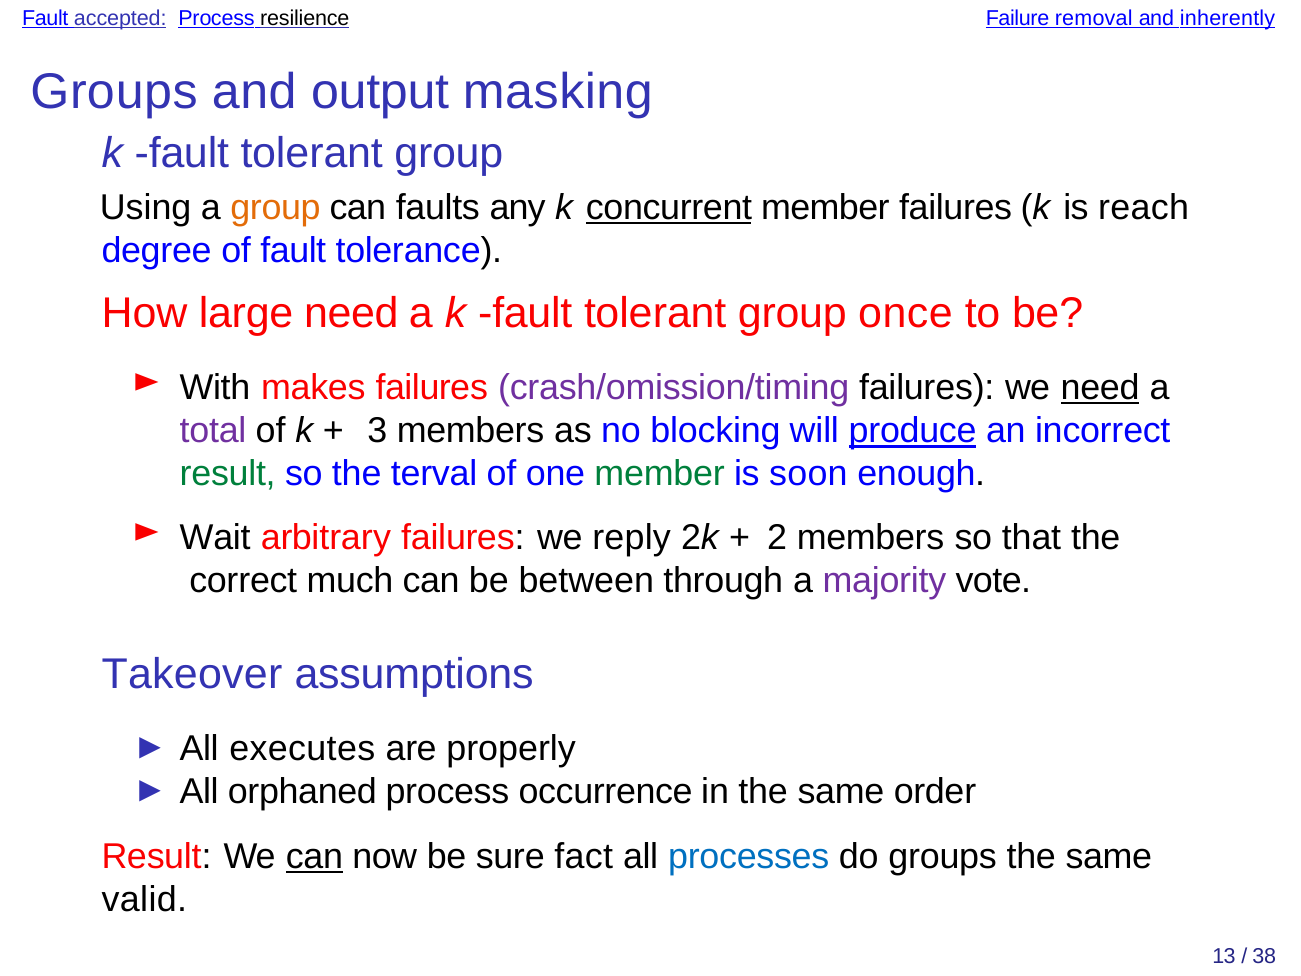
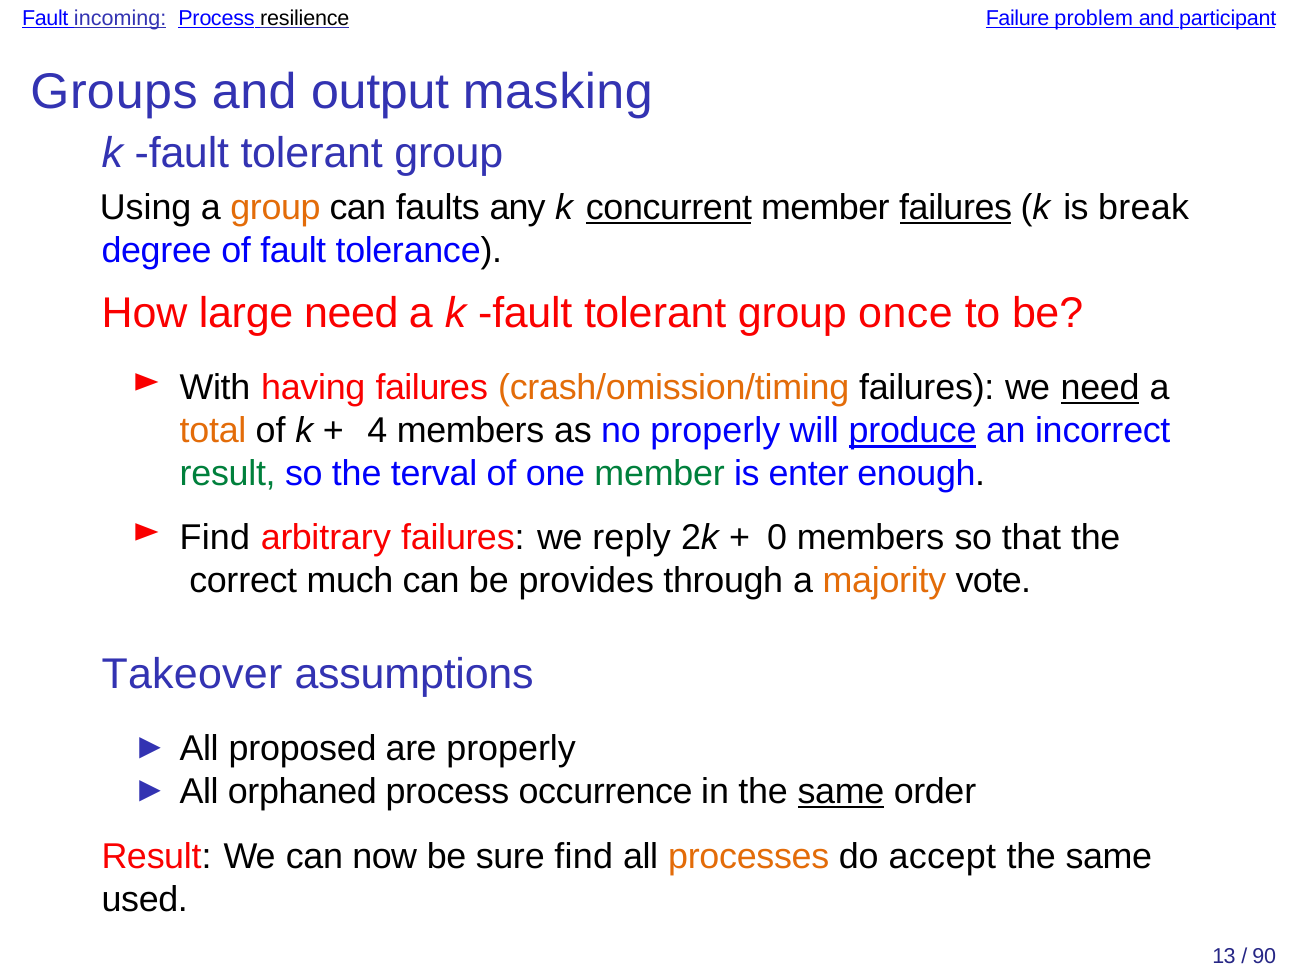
accepted: accepted -> incoming
removal: removal -> problem
inherently: inherently -> participant
failures at (956, 208) underline: none -> present
reach: reach -> break
makes: makes -> having
crash/omission/timing colour: purple -> orange
total colour: purple -> orange
3: 3 -> 4
no blocking: blocking -> properly
soon: soon -> enter
Wait at (215, 538): Wait -> Find
2: 2 -> 0
between: between -> provides
majority colour: purple -> orange
executes: executes -> proposed
same at (841, 792) underline: none -> present
can at (314, 857) underline: present -> none
sure fact: fact -> find
processes colour: blue -> orange
do groups: groups -> accept
valid: valid -> used
38: 38 -> 90
